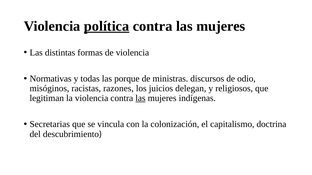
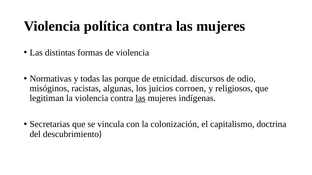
política underline: present -> none
ministras: ministras -> etnicidad
razones: razones -> algunas
delegan: delegan -> corroen
